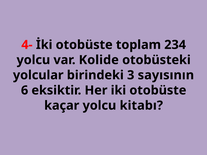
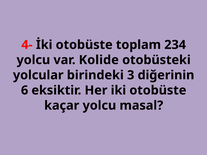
sayısının: sayısının -> diğerinin
kitabı: kitabı -> masal
